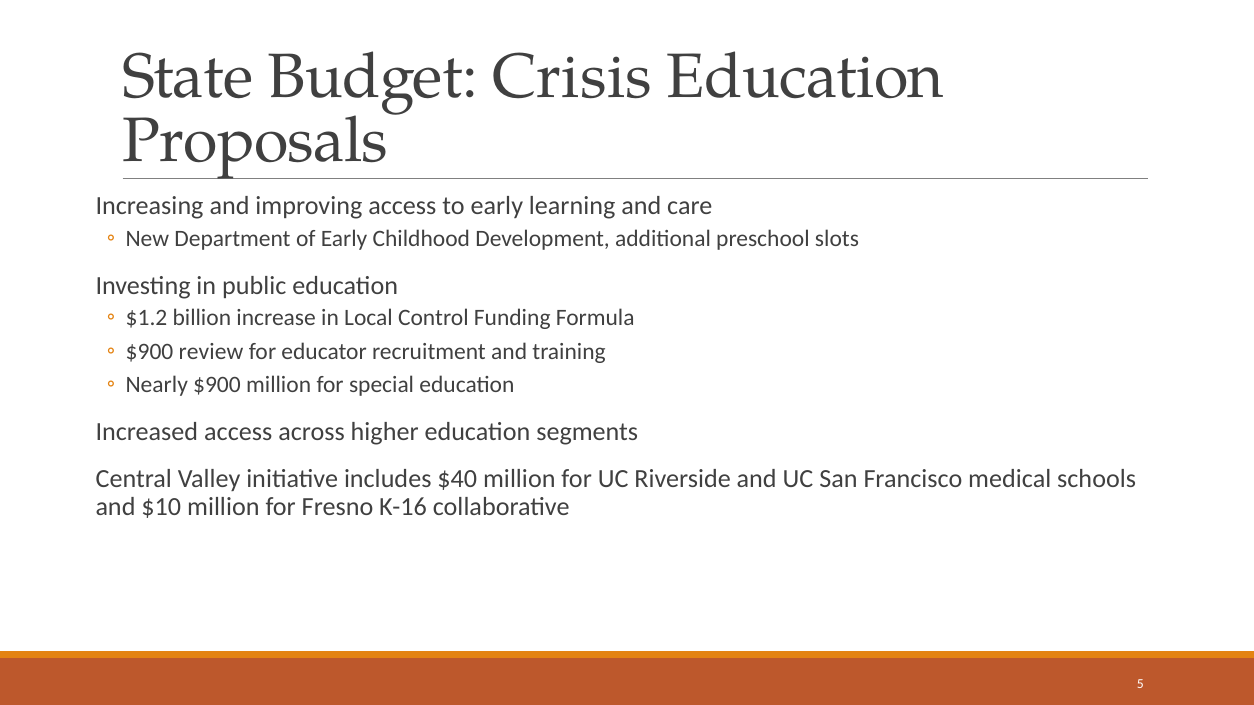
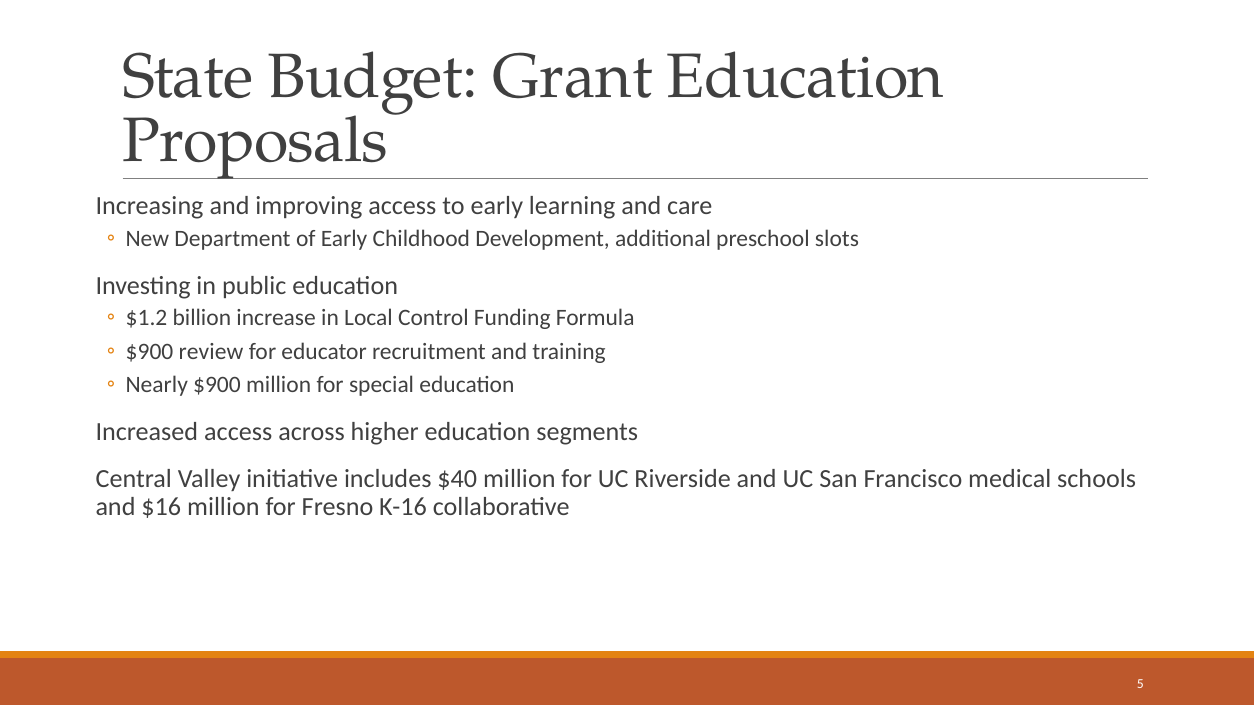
Crisis: Crisis -> Grant
$10: $10 -> $16
